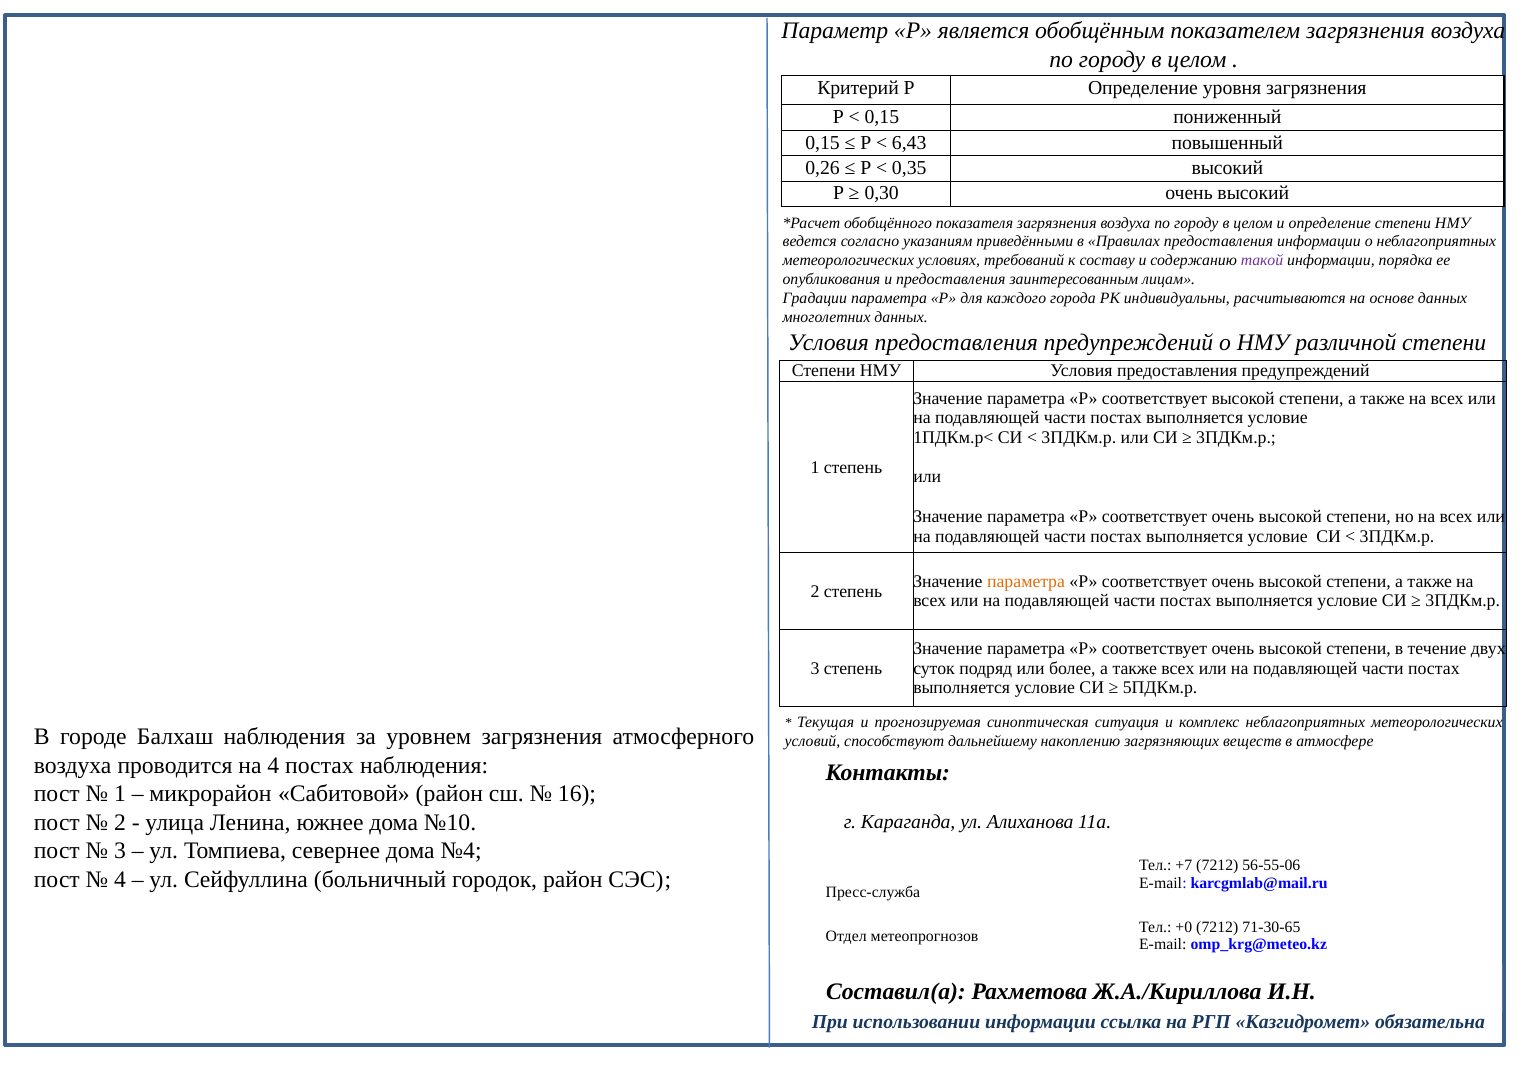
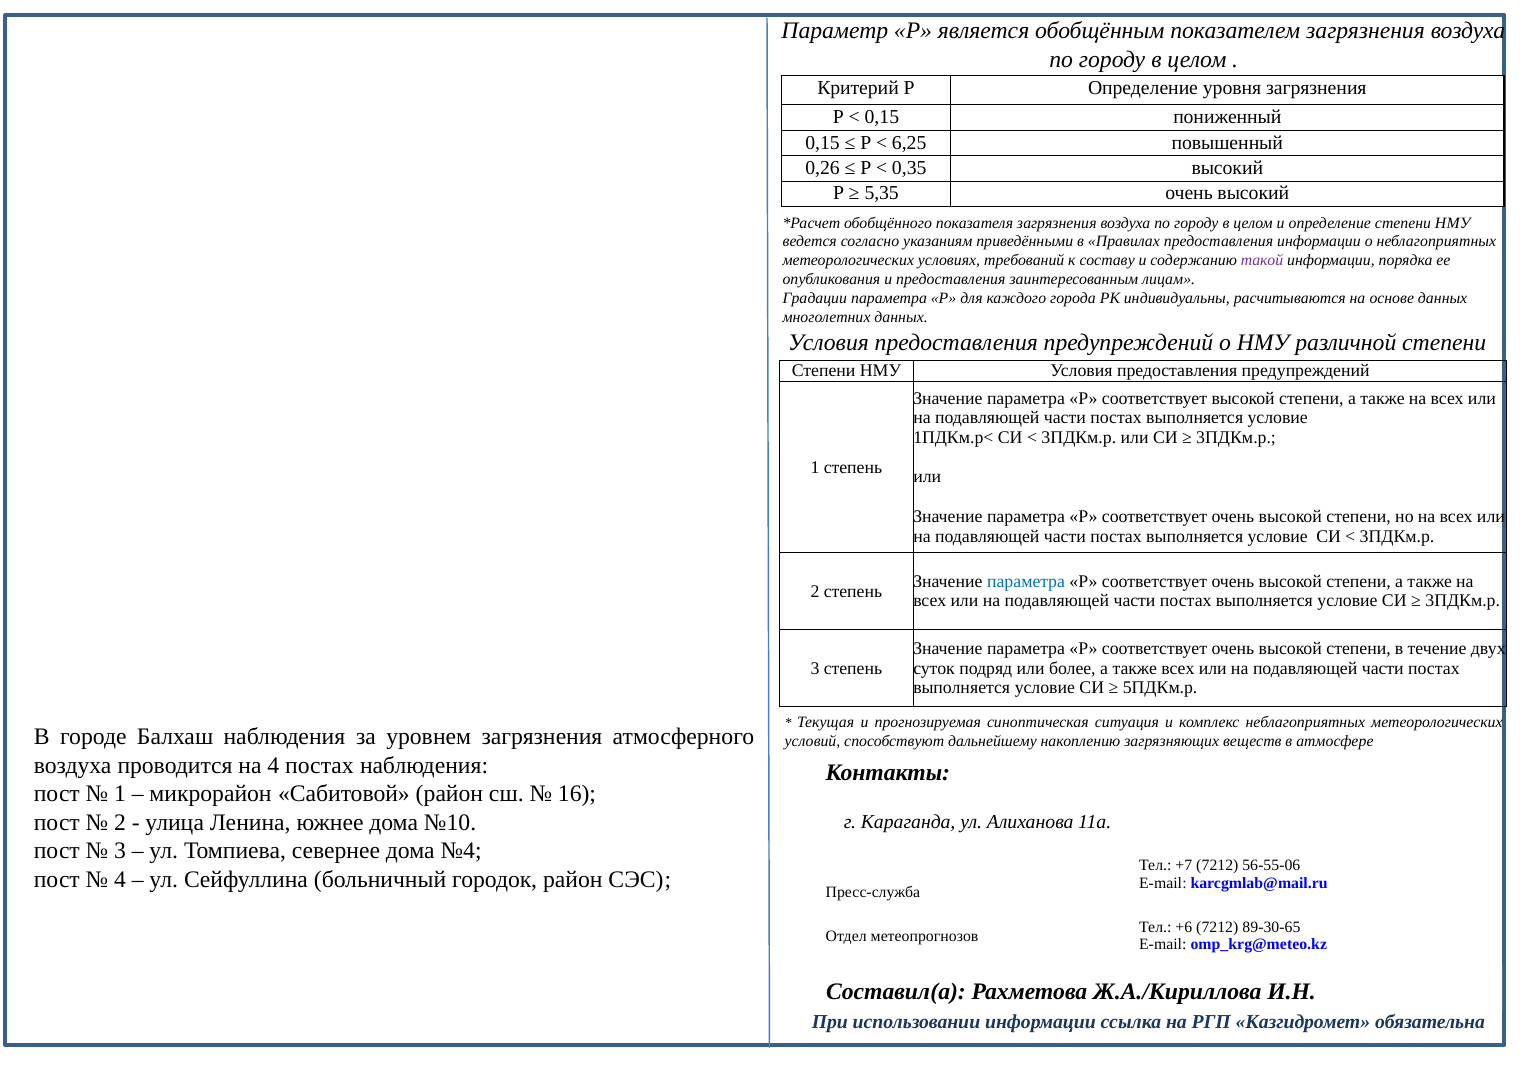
6,43: 6,43 -> 6,25
0,30: 0,30 -> 5,35
параметра at (1026, 581) colour: orange -> blue
+0: +0 -> +6
71-30-65: 71-30-65 -> 89-30-65
